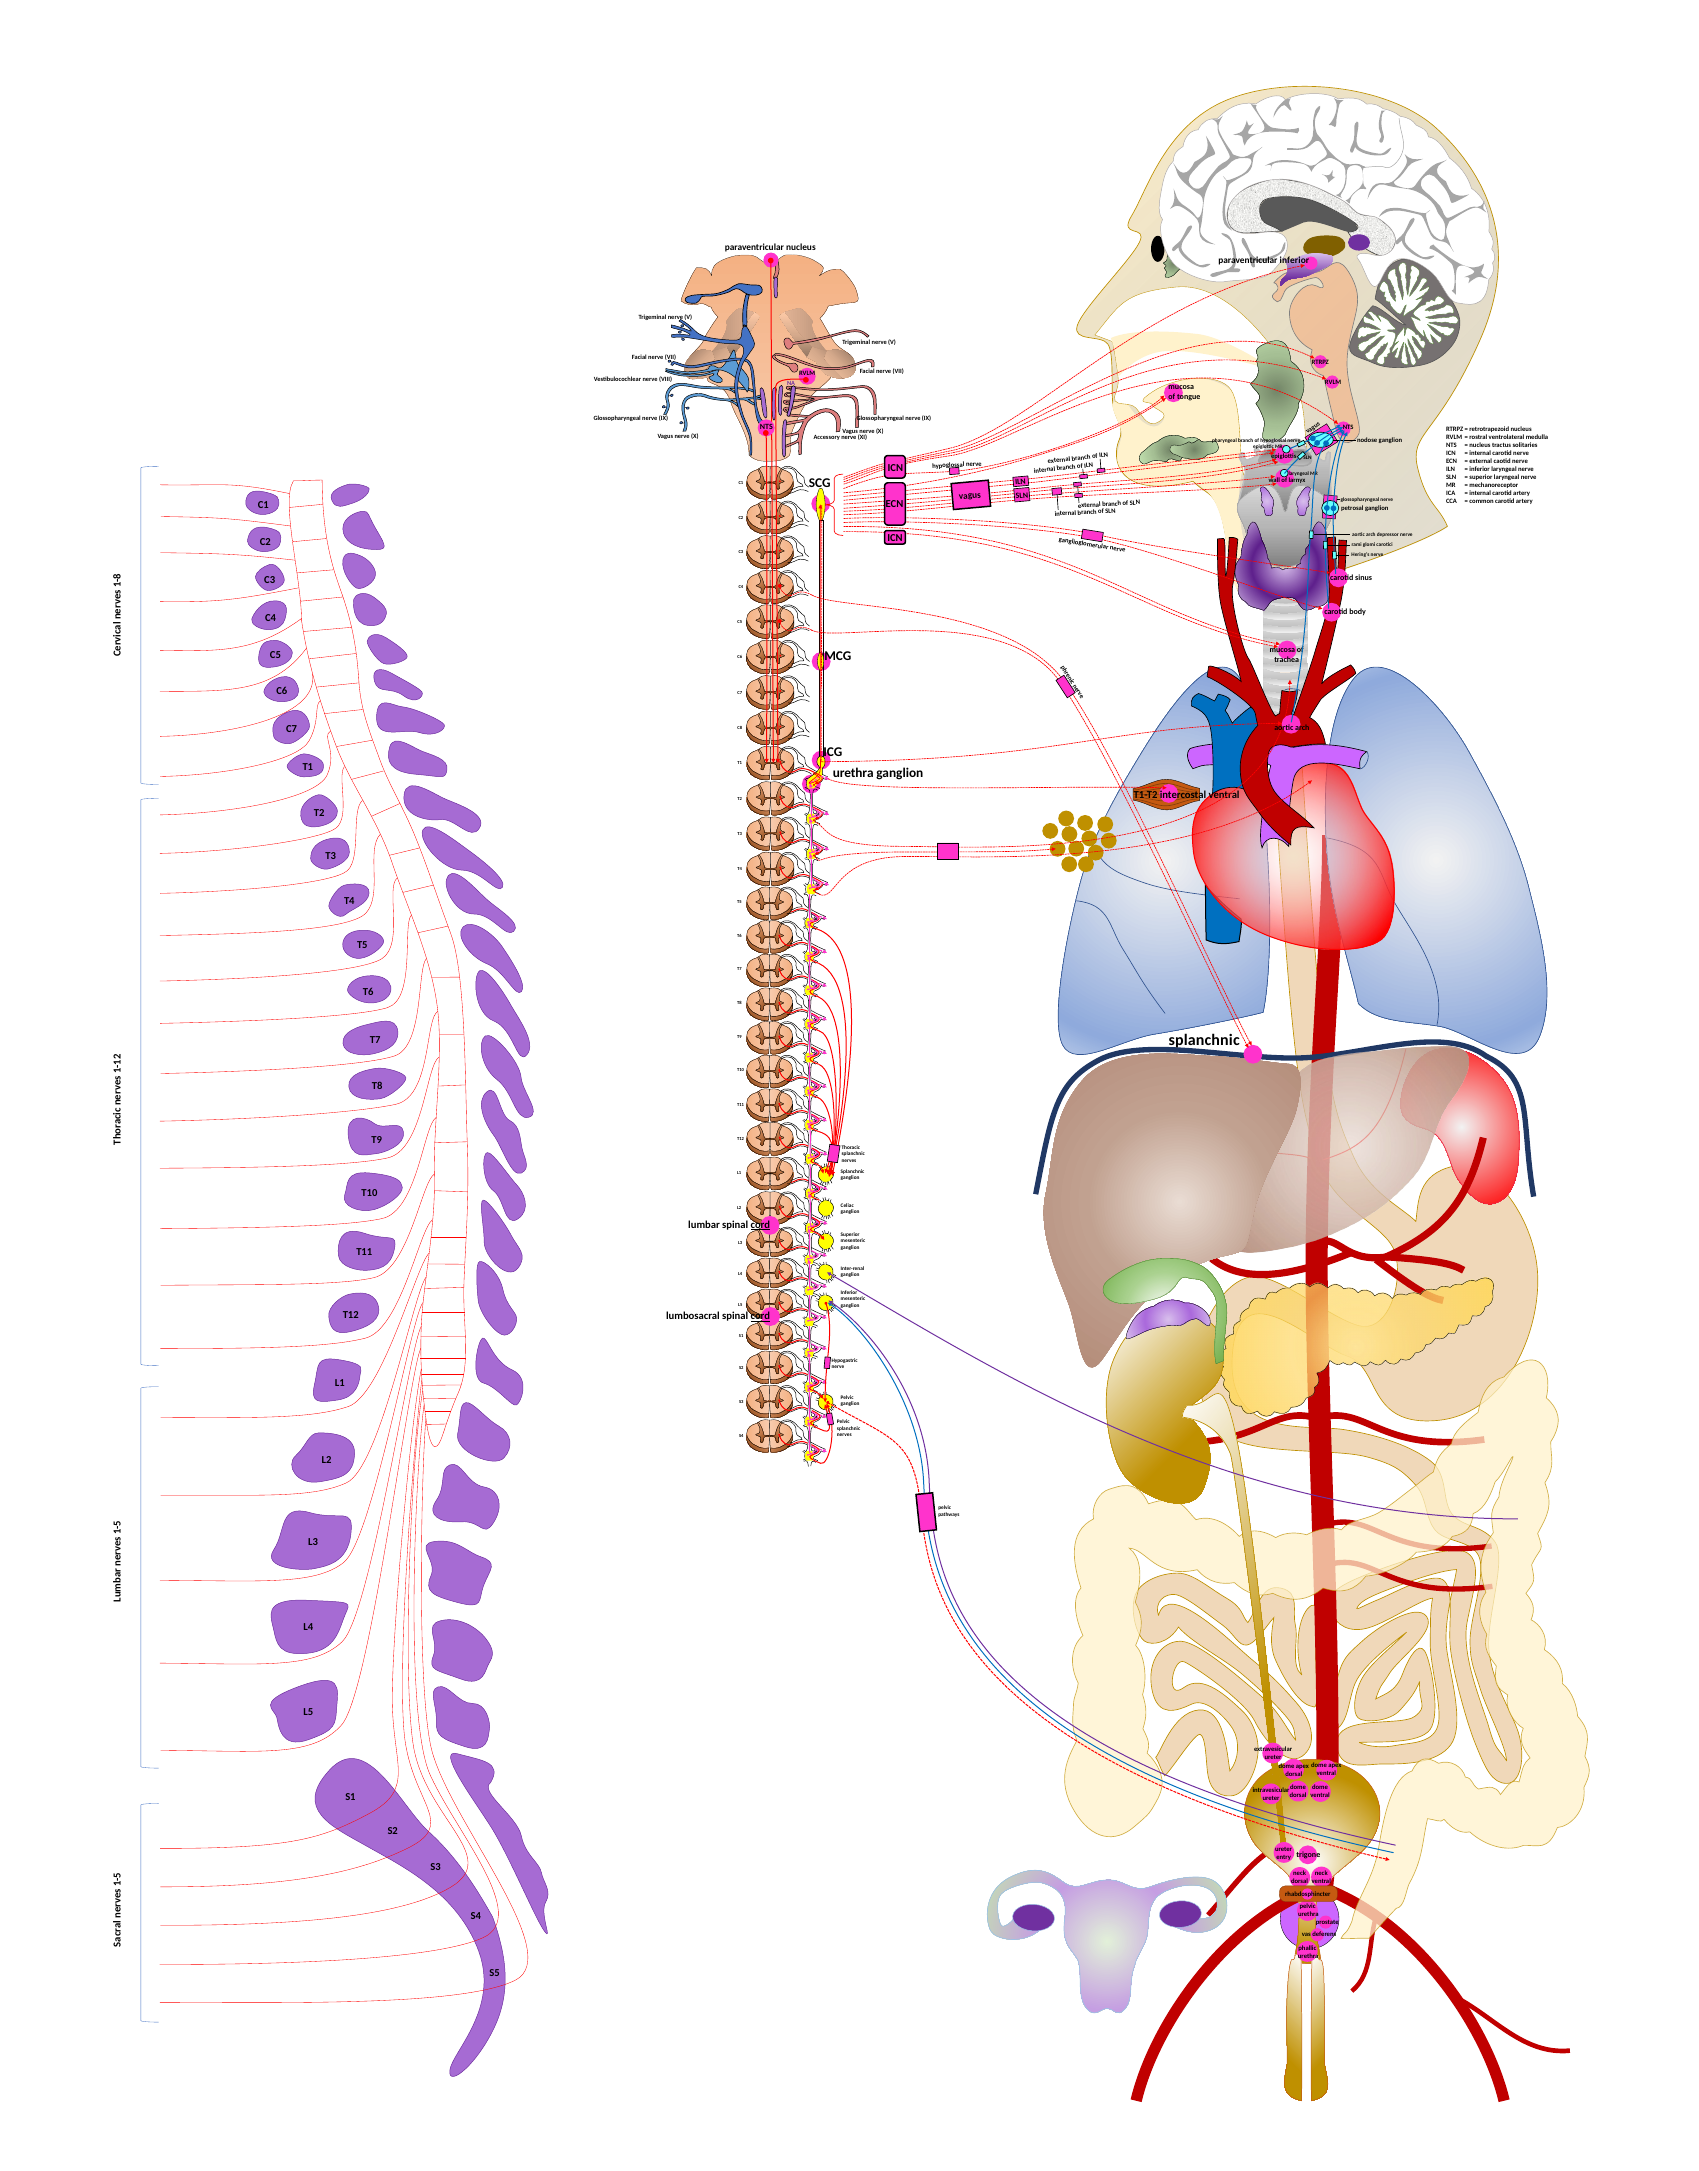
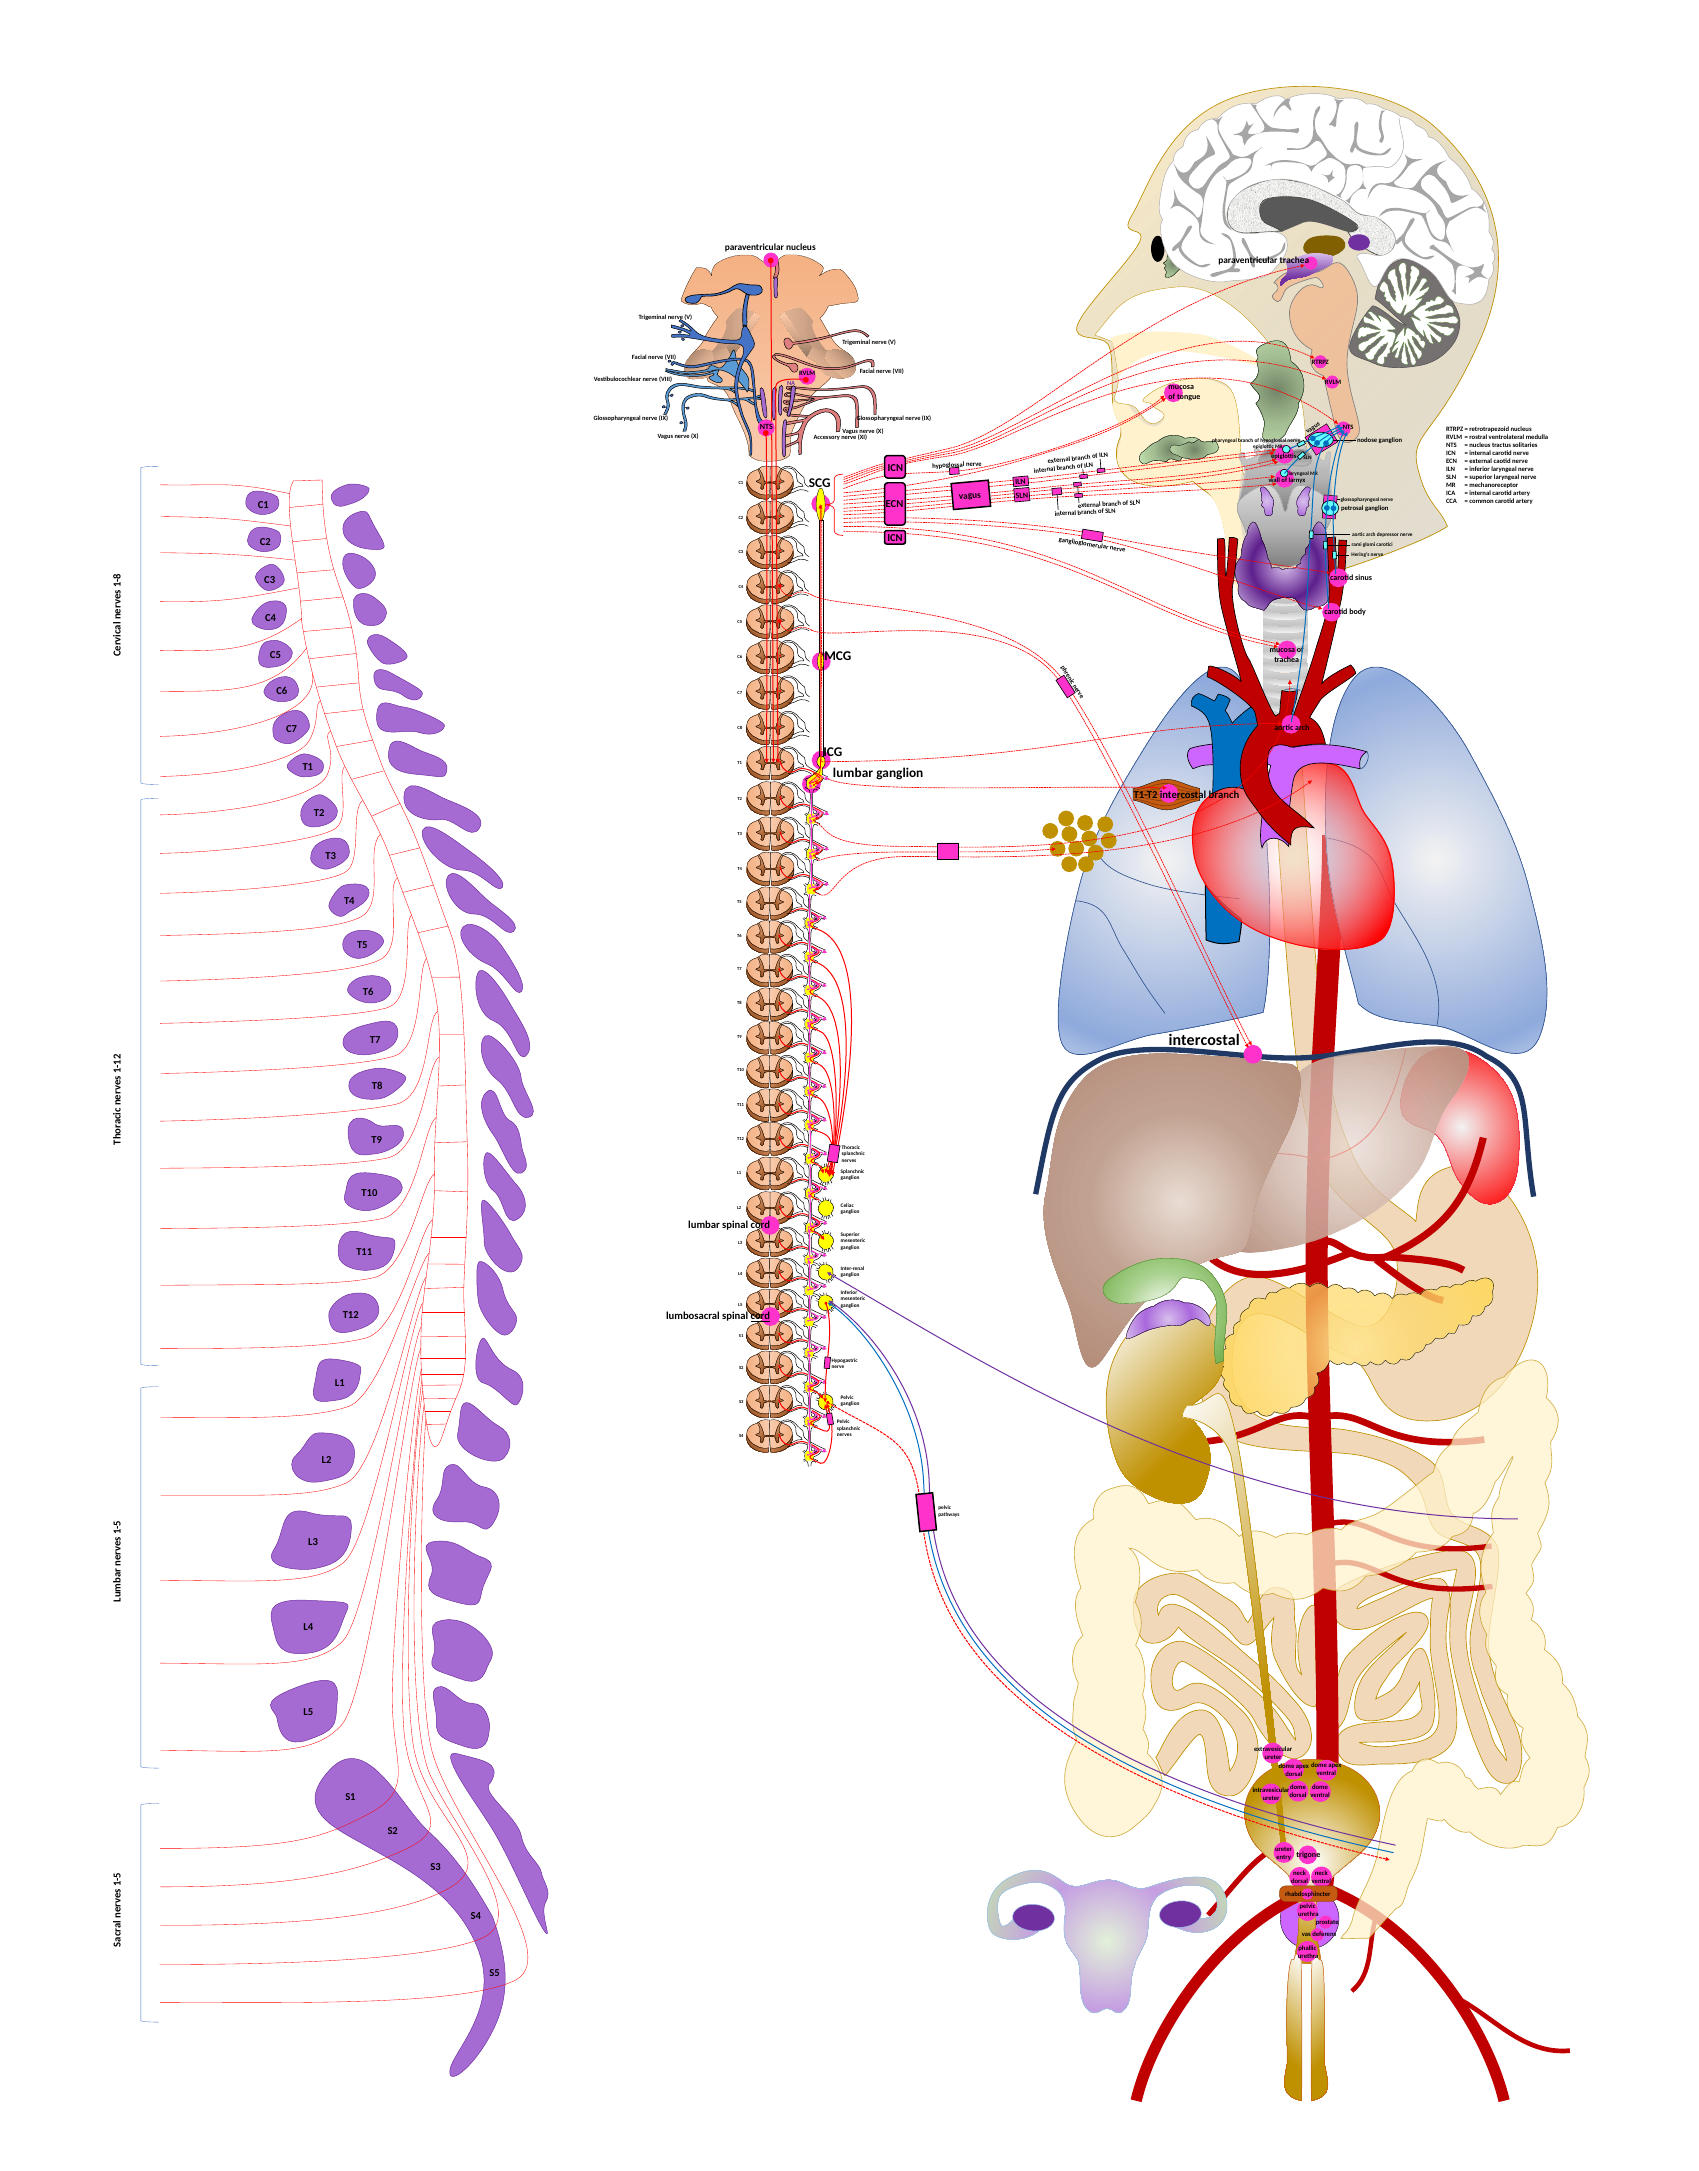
paraventricular inferior: inferior -> trachea
urethra at (853, 773): urethra -> lumbar
intercostal ventral: ventral -> branch
splanchnic at (1204, 1040): splanchnic -> intercostal
cord at (760, 1225) underline: present -> none
